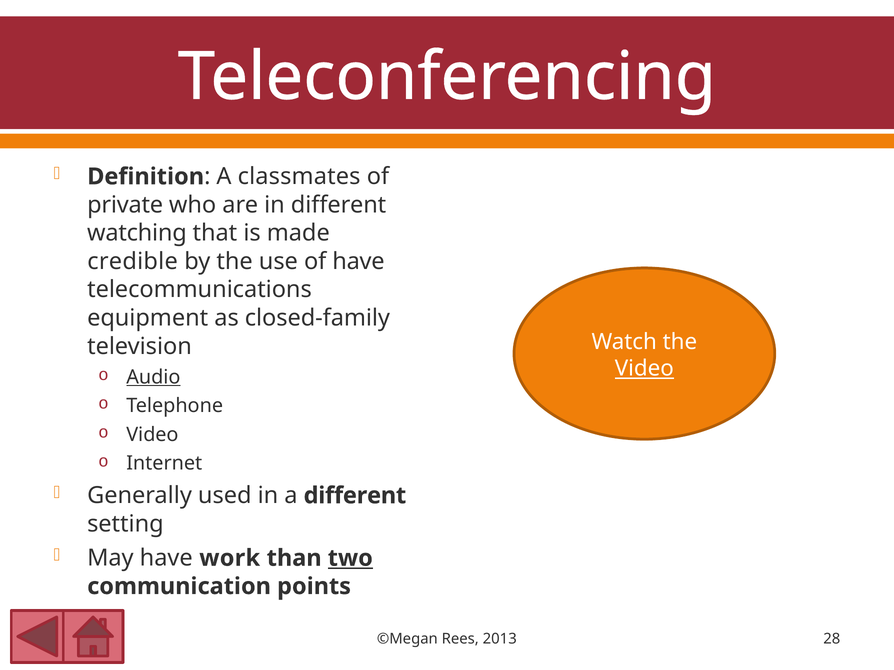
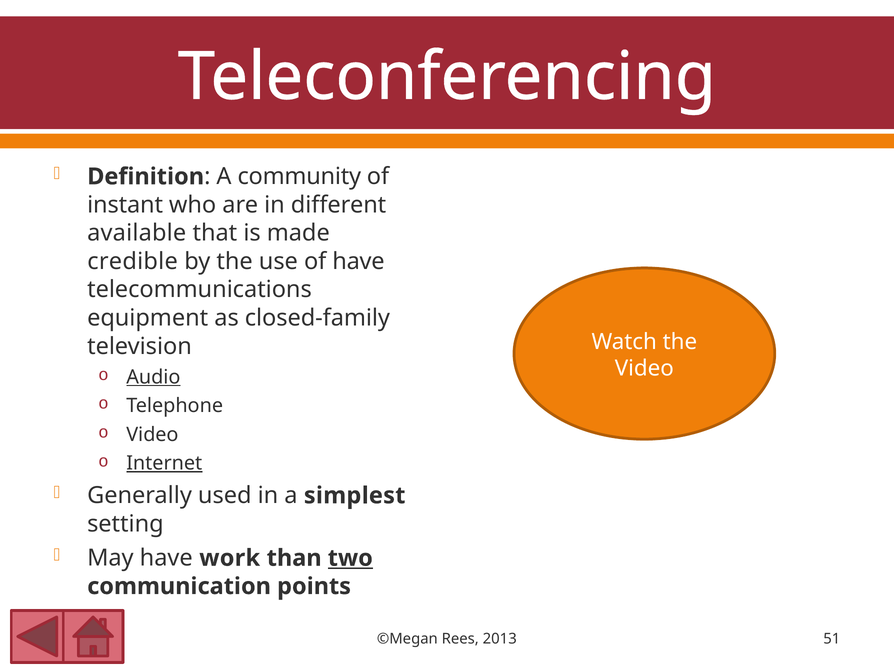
classmates: classmates -> community
private: private -> instant
watching: watching -> available
Video at (644, 369) underline: present -> none
Internet underline: none -> present
a different: different -> simplest
28: 28 -> 51
